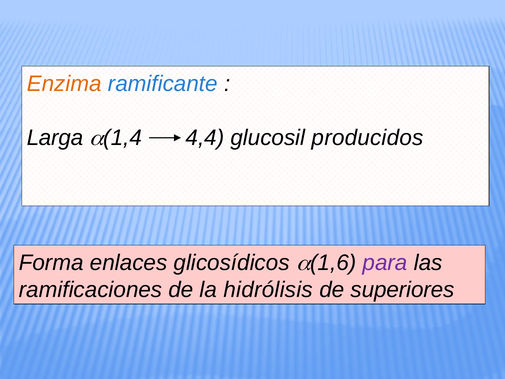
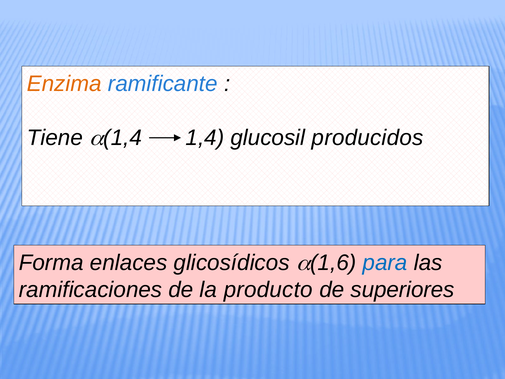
Larga: Larga -> Tiene
4,4 at (205, 138): 4,4 -> 1,4
para colour: purple -> blue
hidrólisis: hidrólisis -> producto
